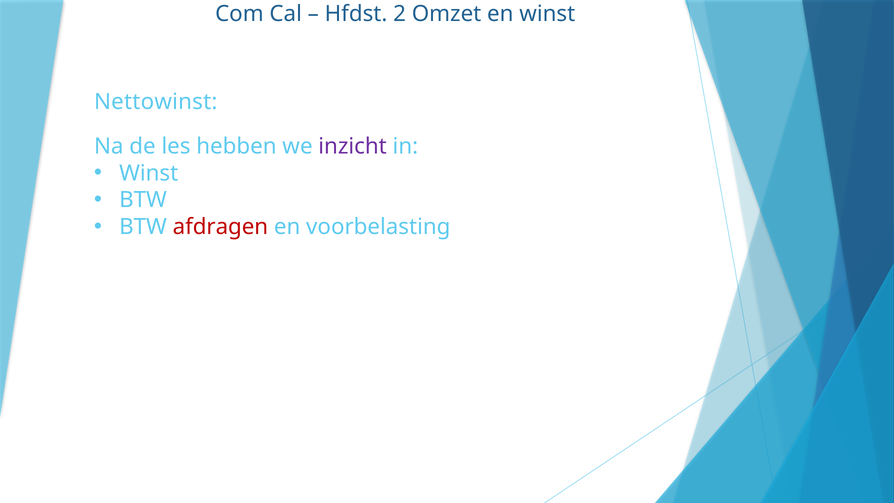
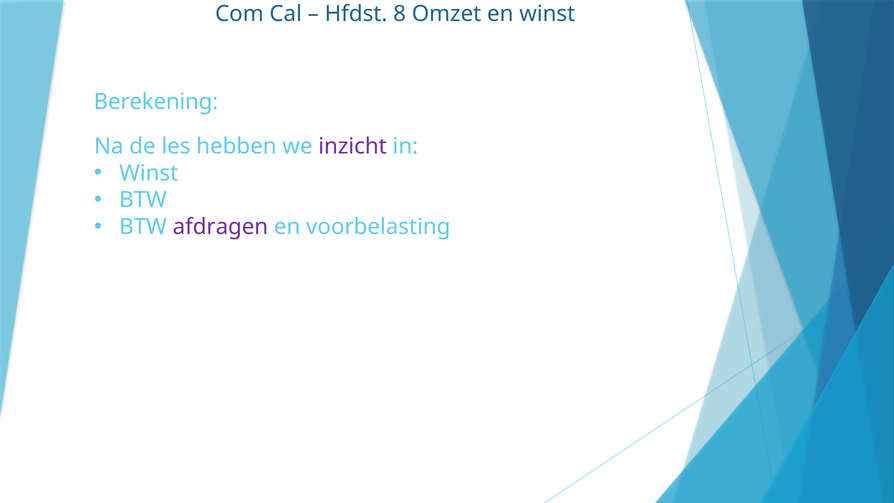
2: 2 -> 8
Nettowinst: Nettowinst -> Berekening
afdragen colour: red -> purple
